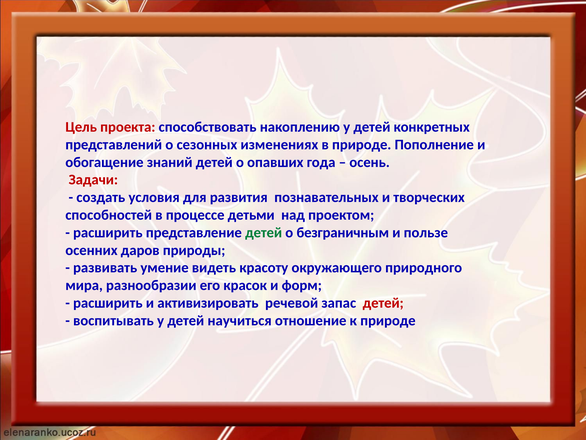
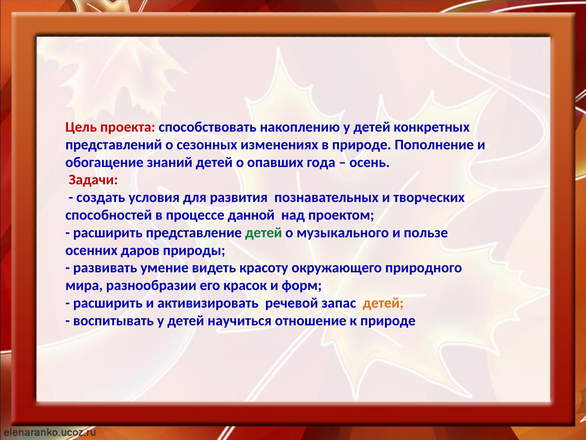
детьми: детьми -> данной
безграничным: безграничным -> музыкального
детей at (383, 303) colour: red -> orange
